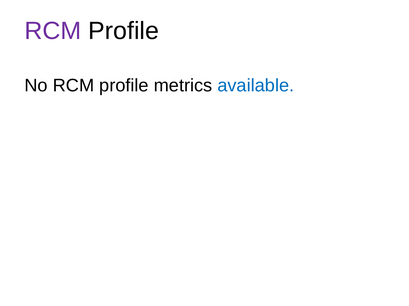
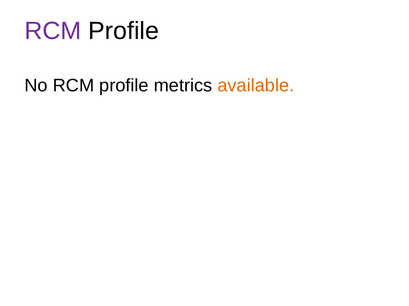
available colour: blue -> orange
